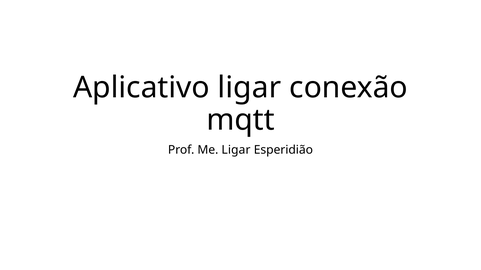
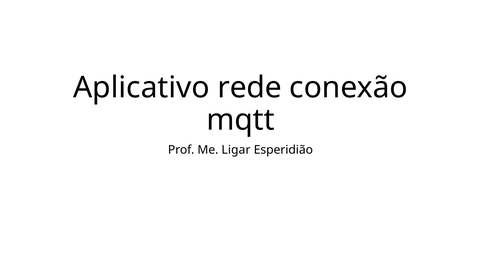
Aplicativo ligar: ligar -> rede
